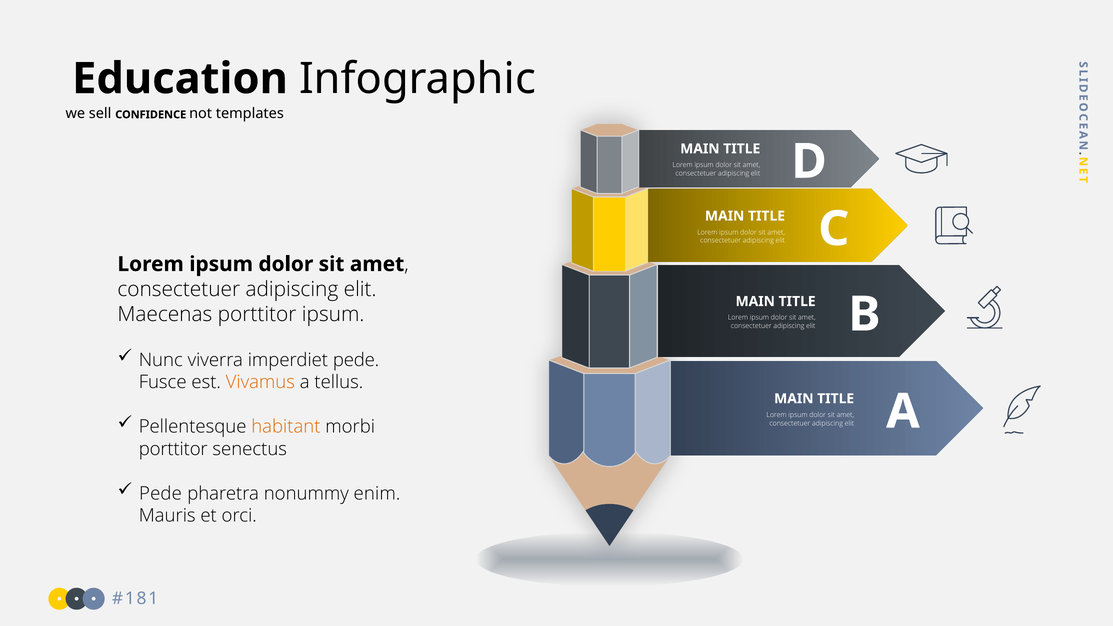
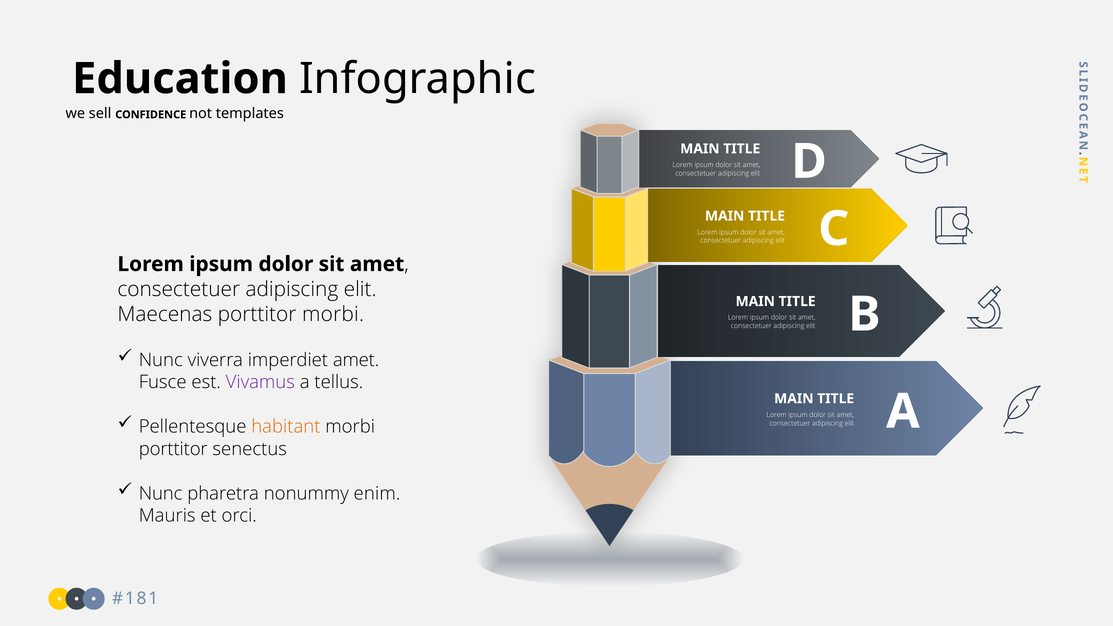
porttitor ipsum: ipsum -> morbi
imperdiet pede: pede -> amet
Vivamus colour: orange -> purple
Pede at (160, 494): Pede -> Nunc
